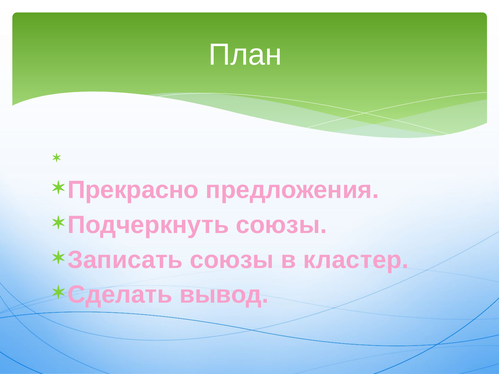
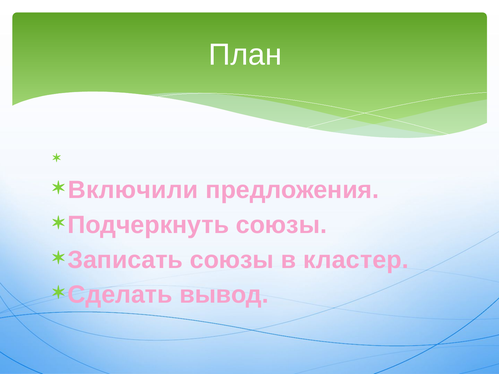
Прекрасно: Прекрасно -> Включили
